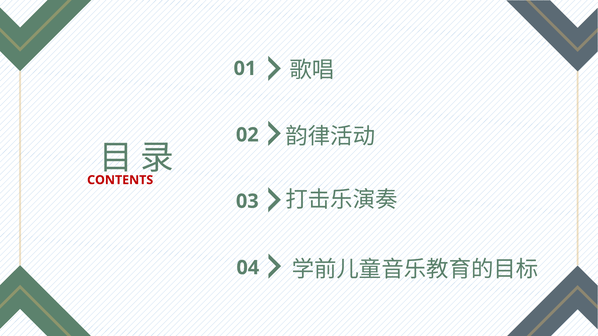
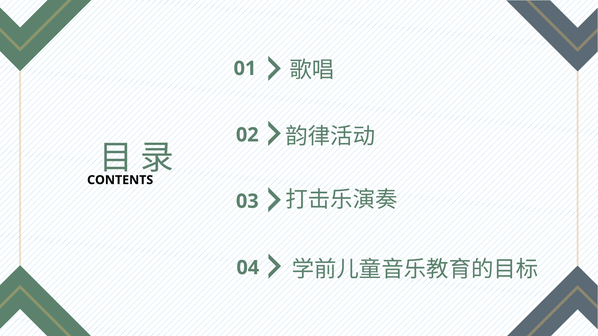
CONTENTS colour: red -> black
